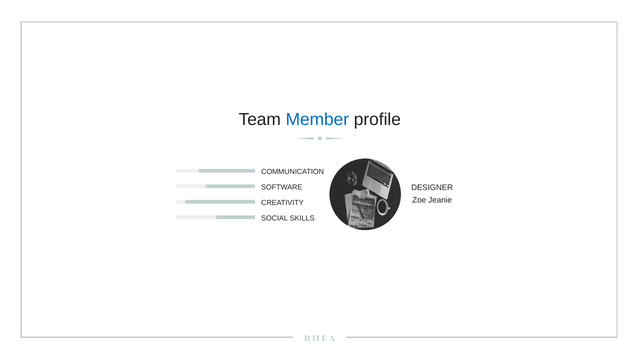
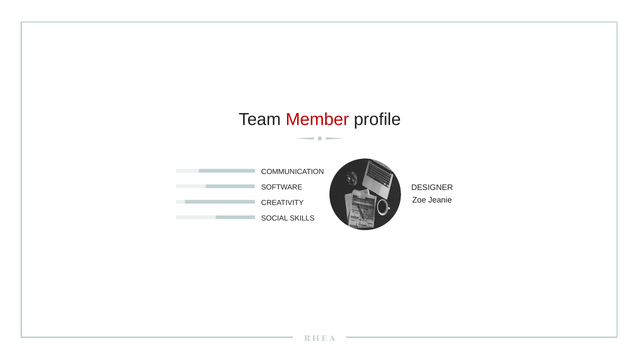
Member colour: blue -> red
